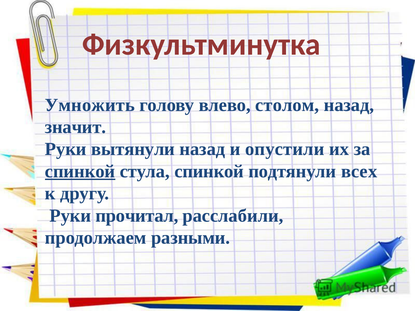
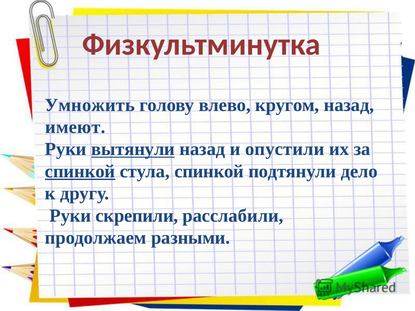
столом: столом -> кругом
значит: значит -> имеют
вытянули underline: none -> present
всех: всех -> дело
прочитал: прочитал -> скрепили
